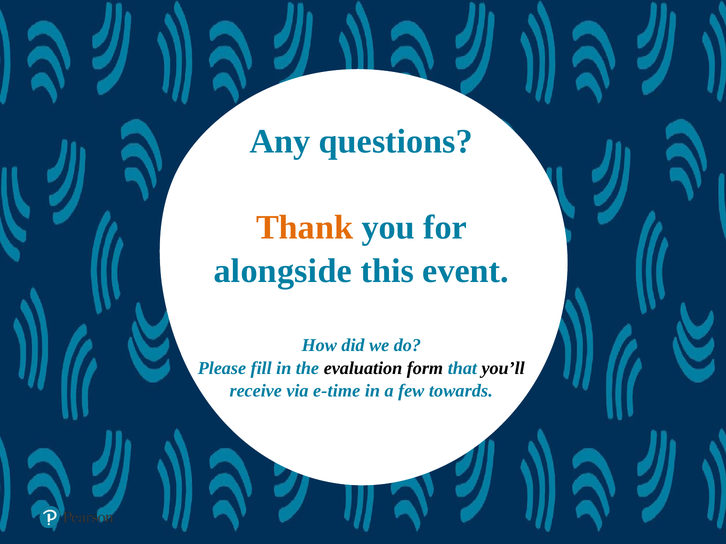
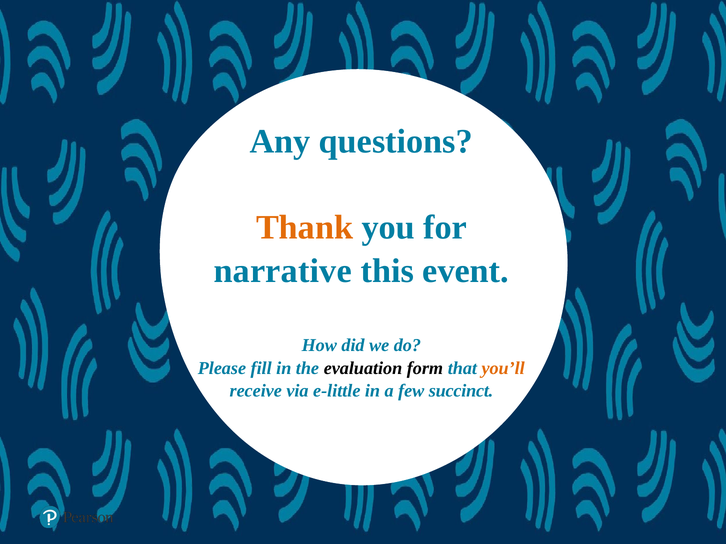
alongside: alongside -> narrative
you’ll colour: black -> orange
e-time: e-time -> e-little
towards: towards -> succinct
